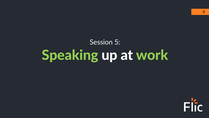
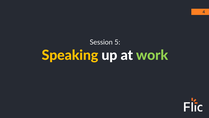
Speaking colour: light green -> yellow
